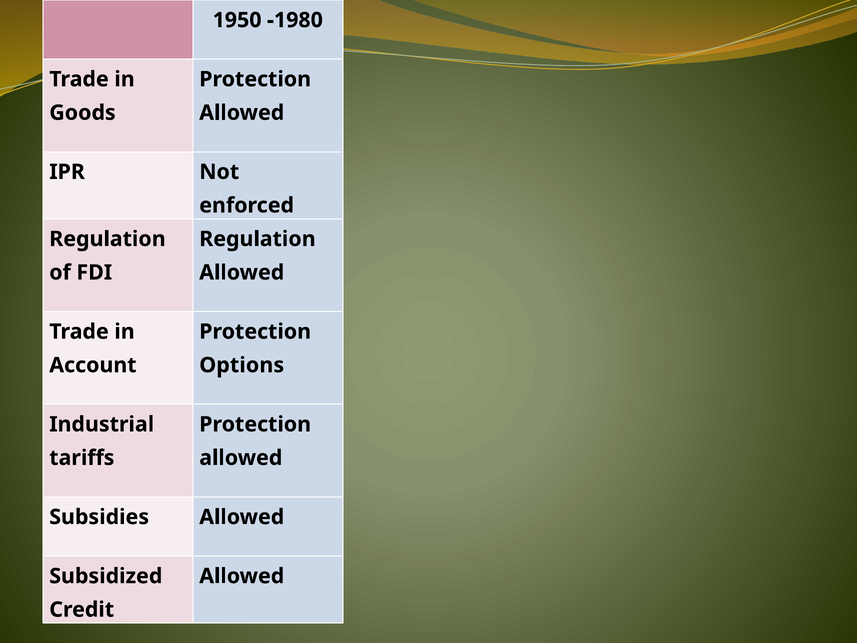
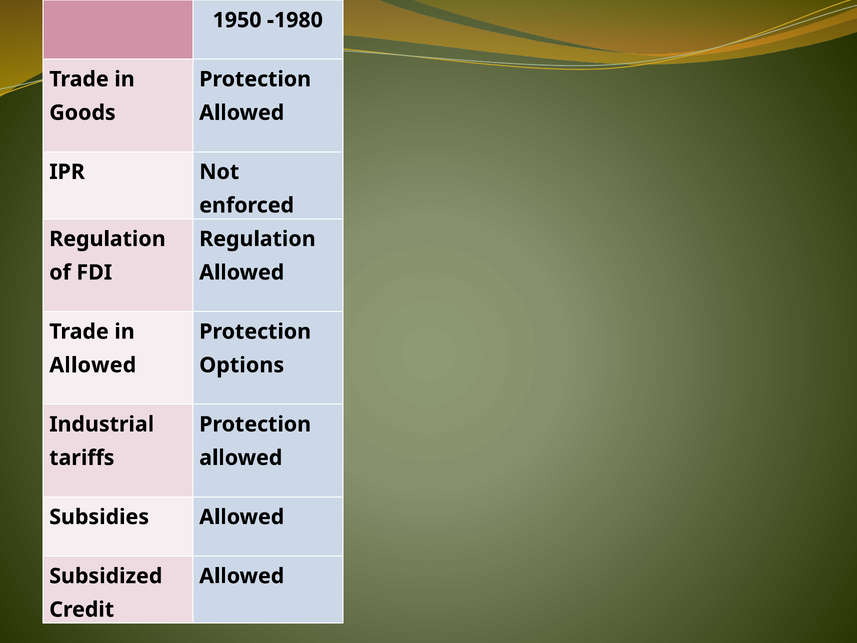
Account at (93, 365): Account -> Allowed
